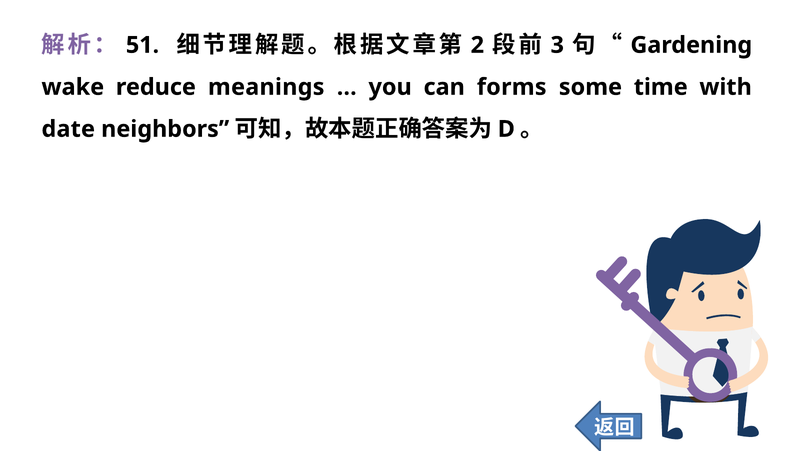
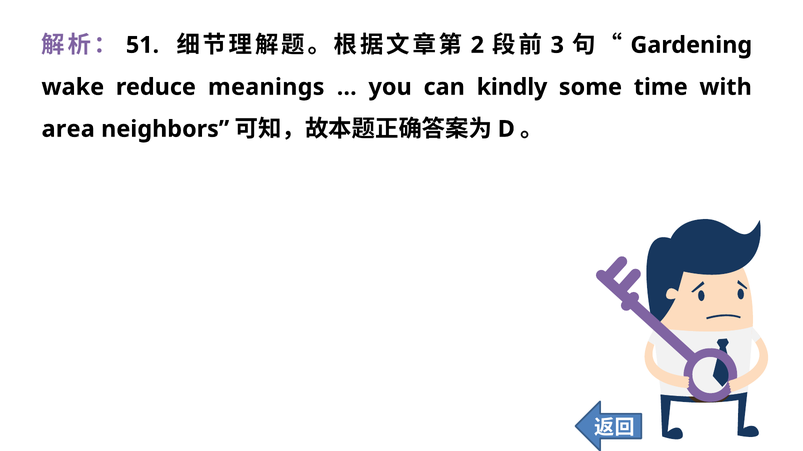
forms: forms -> kindly
date: date -> area
